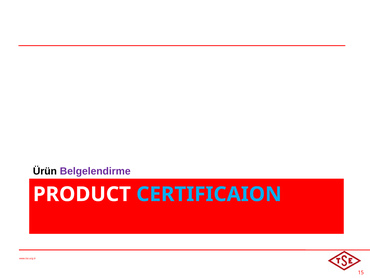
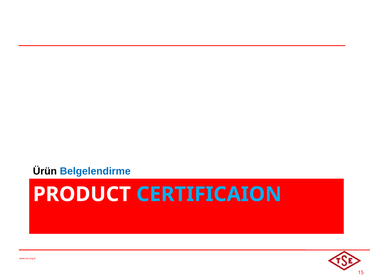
Belgelendirme colour: purple -> blue
